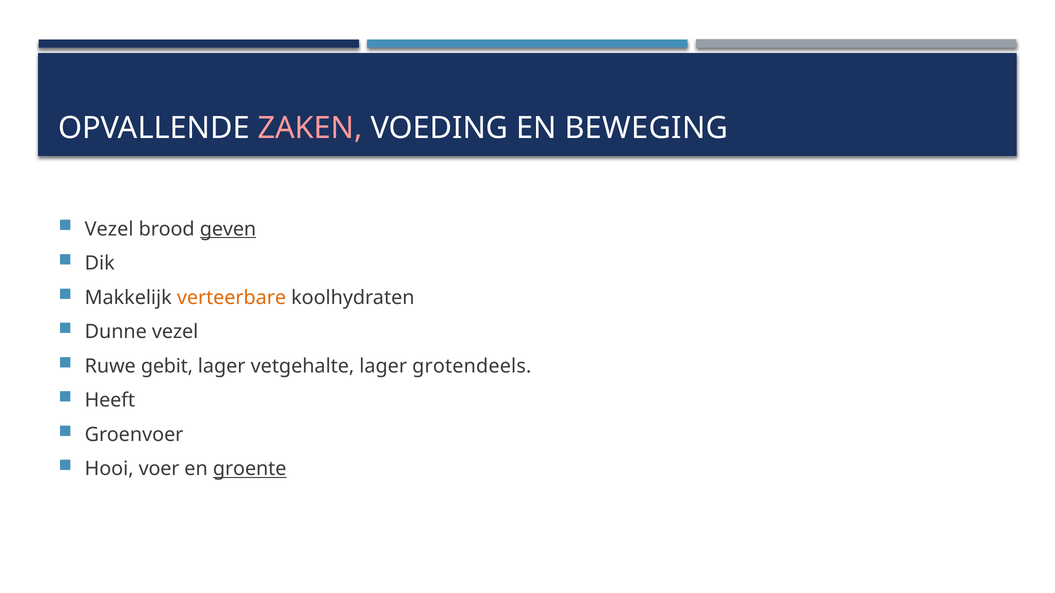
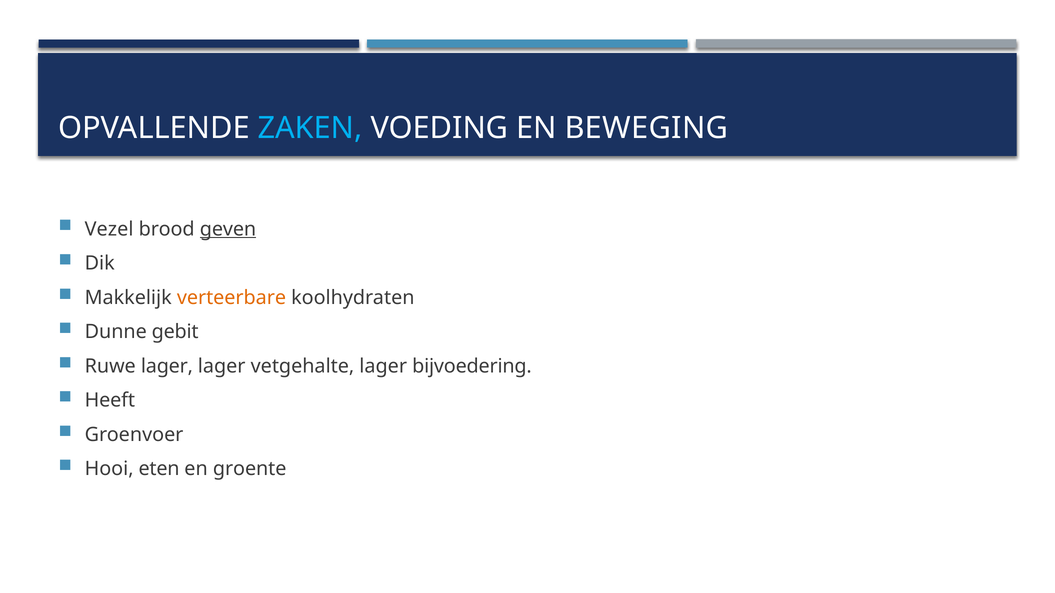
ZAKEN colour: pink -> light blue
Dunne vezel: vezel -> gebit
Ruwe gebit: gebit -> lager
grotendeels: grotendeels -> bijvoedering
voer: voer -> eten
groente underline: present -> none
